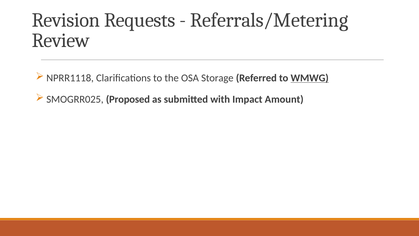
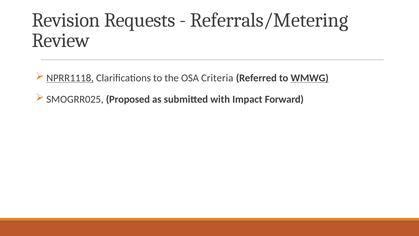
NPRR1118 underline: none -> present
Storage: Storage -> Criteria
Amount: Amount -> Forward
